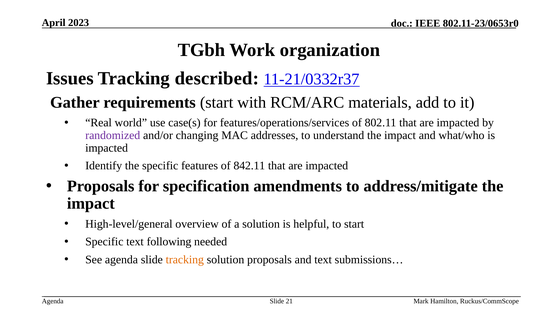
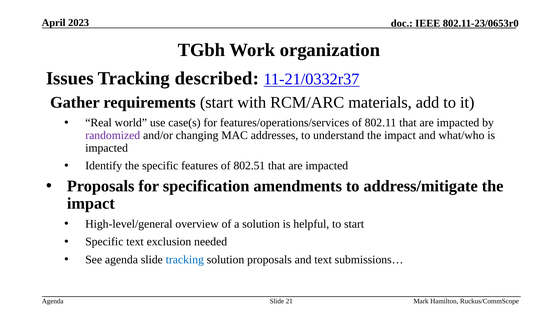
842.11: 842.11 -> 802.51
following: following -> exclusion
tracking at (185, 259) colour: orange -> blue
